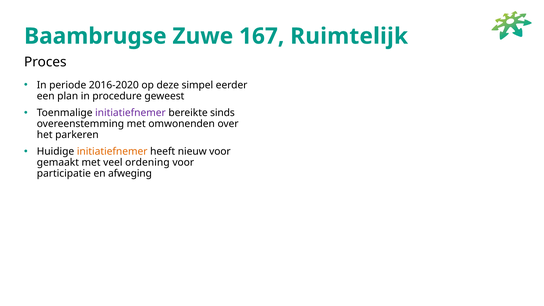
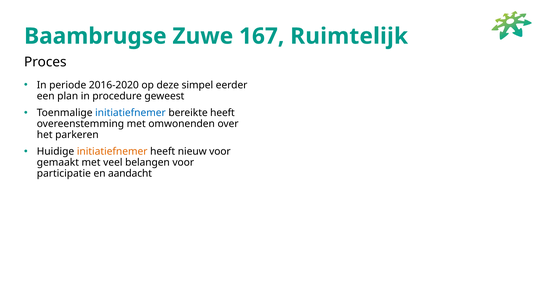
initiatiefnemer at (130, 113) colour: purple -> blue
bereikte sinds: sinds -> heeft
ordening: ordening -> belangen
afweging: afweging -> aandacht
